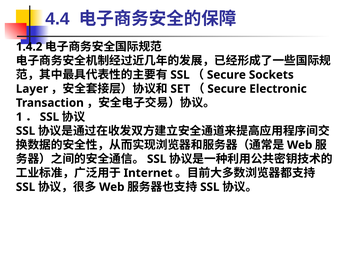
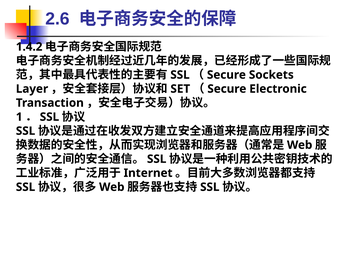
4.4: 4.4 -> 2.6
